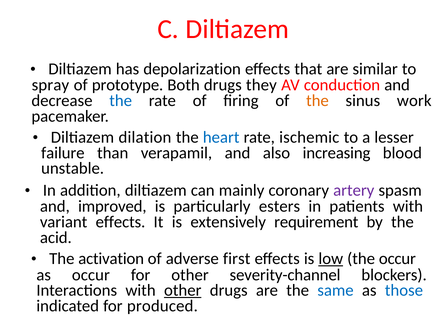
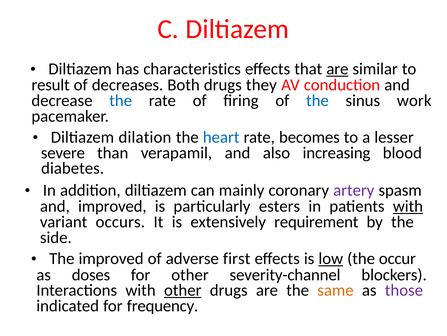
depolarization: depolarization -> characteristics
are at (337, 69) underline: none -> present
spray: spray -> result
prototype: prototype -> decreases
the at (317, 100) colour: orange -> blue
ischemic: ischemic -> becomes
failure: failure -> severe
unstable: unstable -> diabetes
with at (408, 206) underline: none -> present
variant effects: effects -> occurs
acid: acid -> side
The activation: activation -> improved
as occur: occur -> doses
same colour: blue -> orange
those colour: blue -> purple
produced: produced -> frequency
